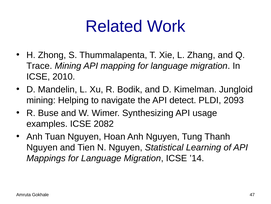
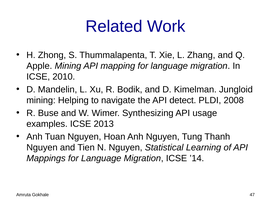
Trace: Trace -> Apple
2093: 2093 -> 2008
2082: 2082 -> 2013
